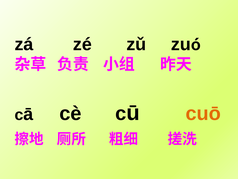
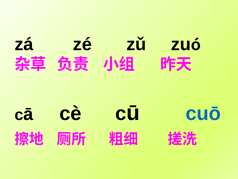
cuō colour: orange -> blue
